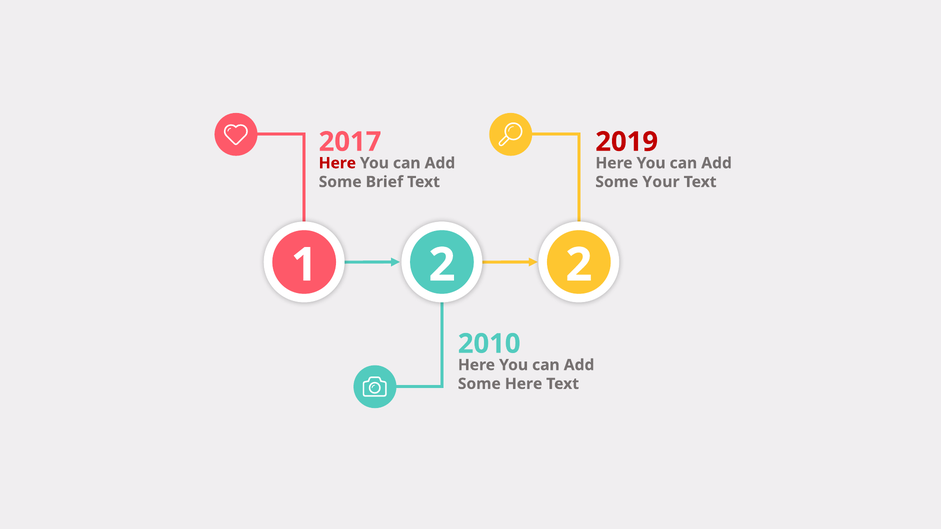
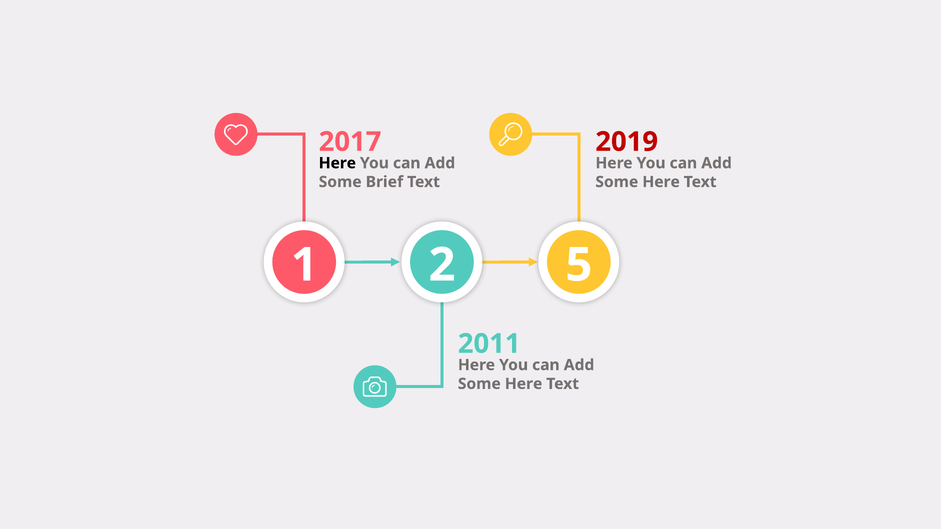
Here at (337, 163) colour: red -> black
Your at (661, 182): Your -> Here
2 2: 2 -> 5
2010: 2010 -> 2011
